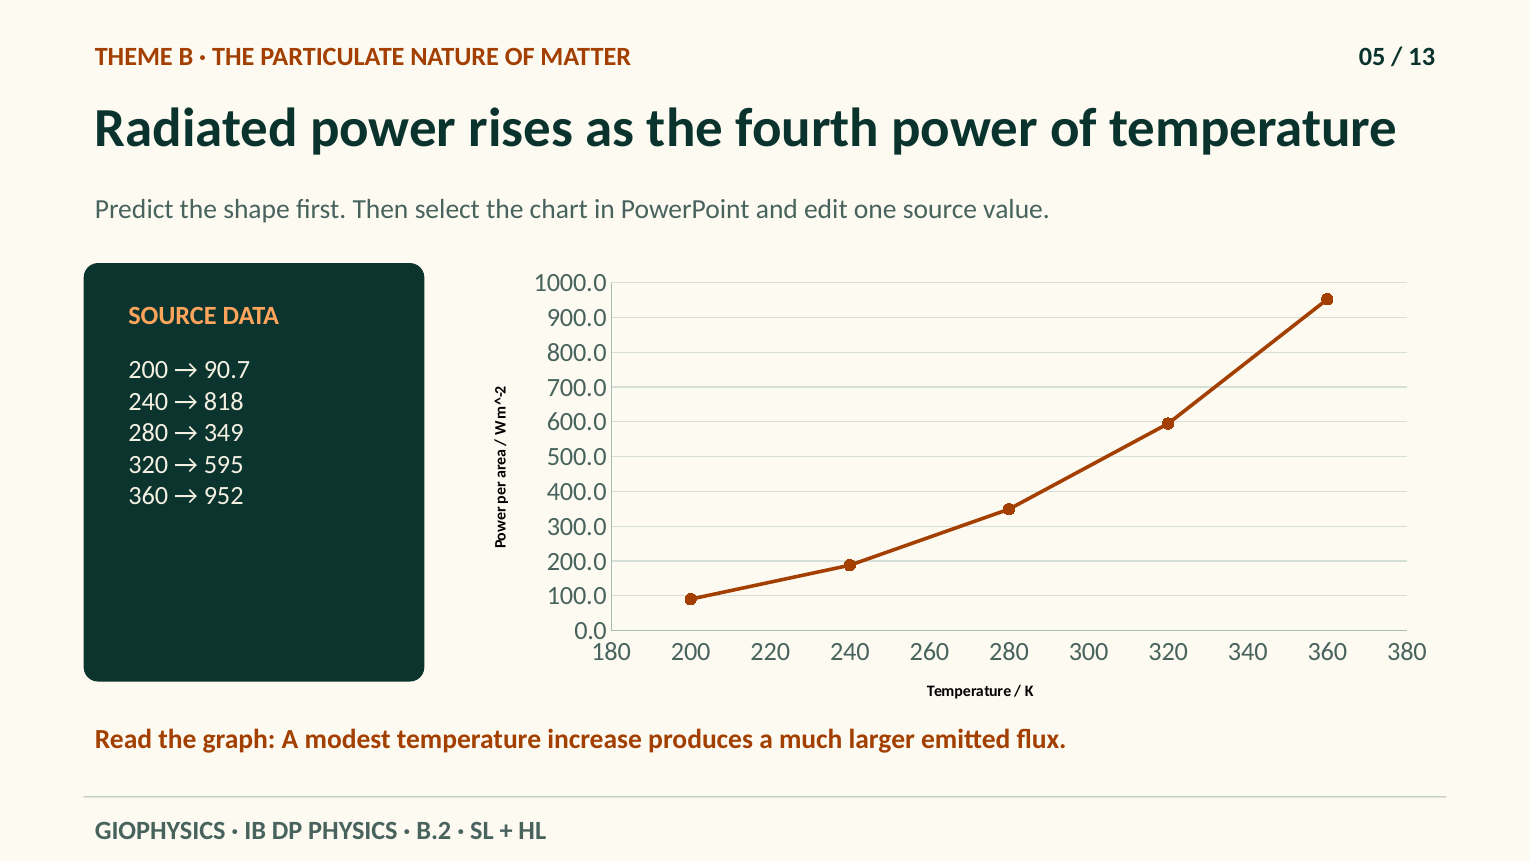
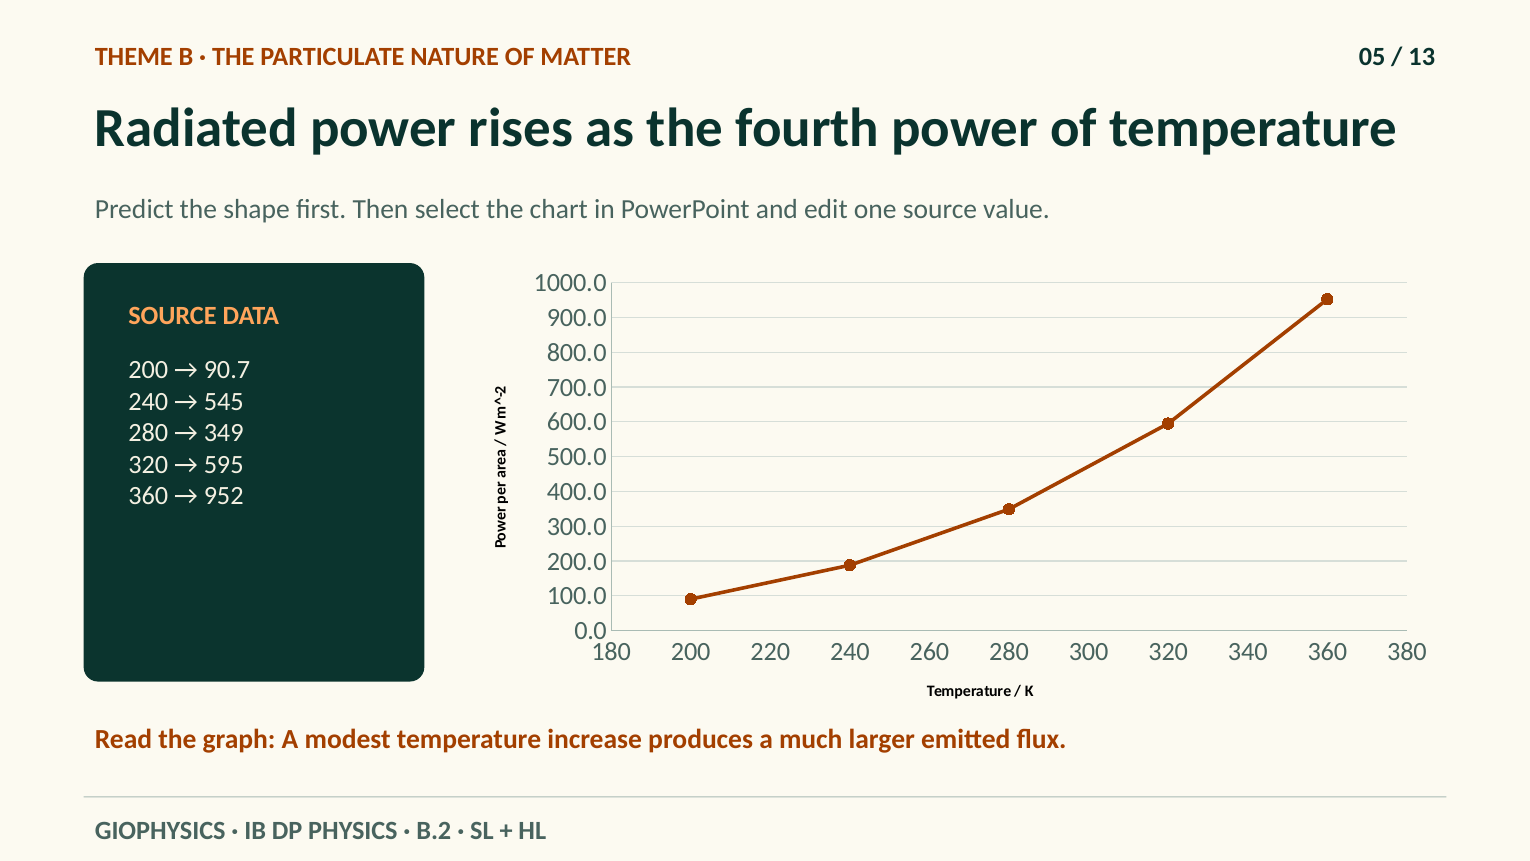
818: 818 -> 545
